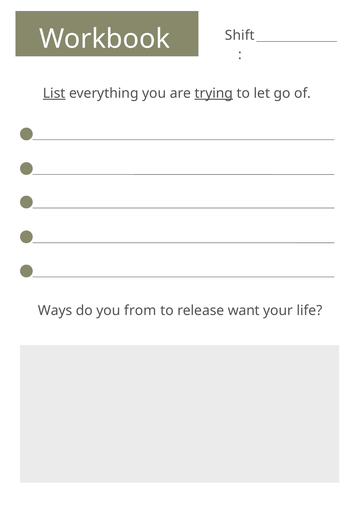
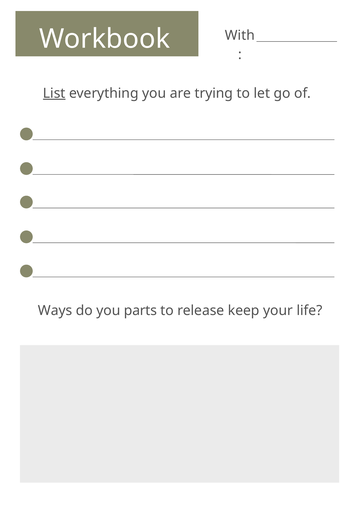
Shift: Shift -> With
trying underline: present -> none
from: from -> parts
want: want -> keep
